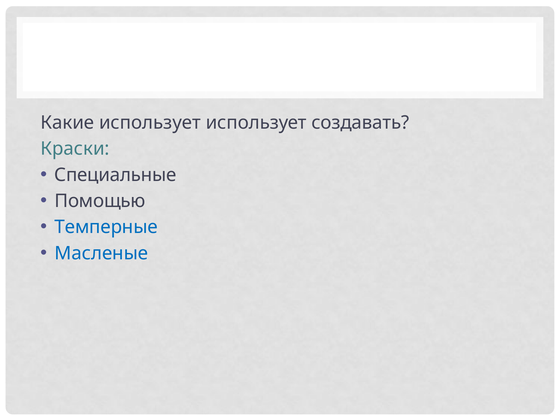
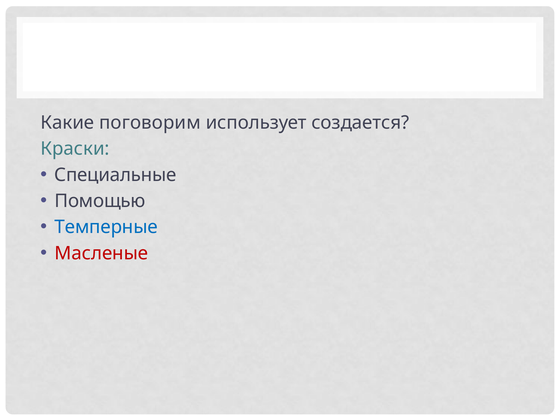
Какие использует: использует -> поговорим
создавать: создавать -> создается
Масленые colour: blue -> red
